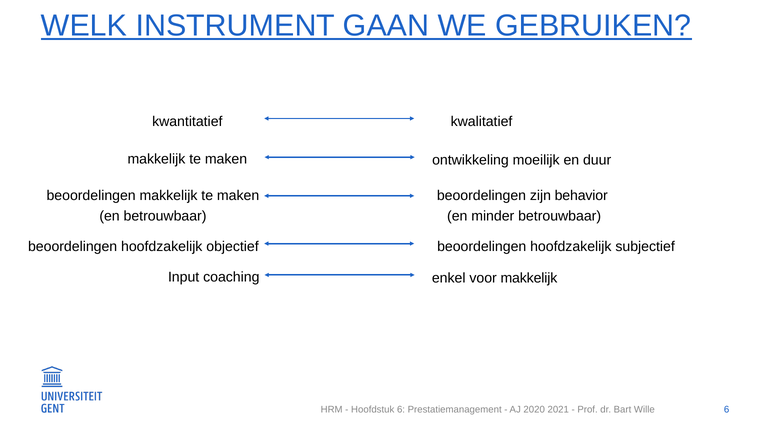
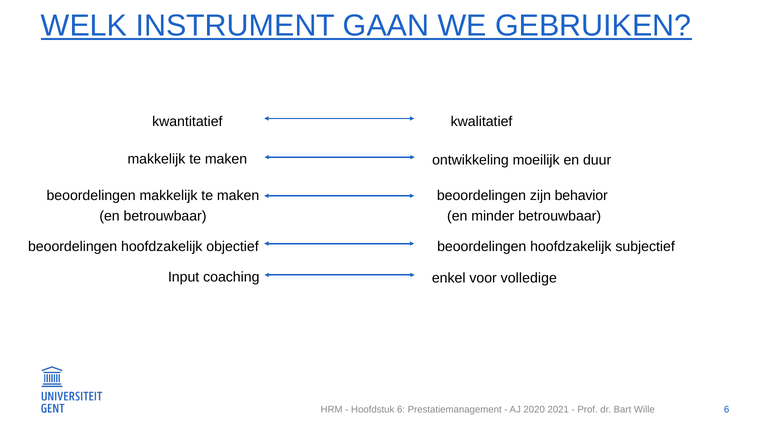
voor makkelijk: makkelijk -> volledige
